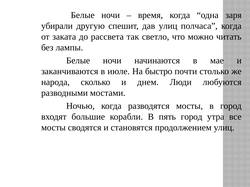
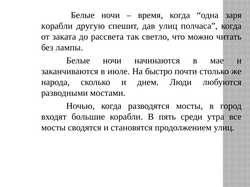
убирали at (57, 26): убирали -> корабли
пять город: город -> среди
